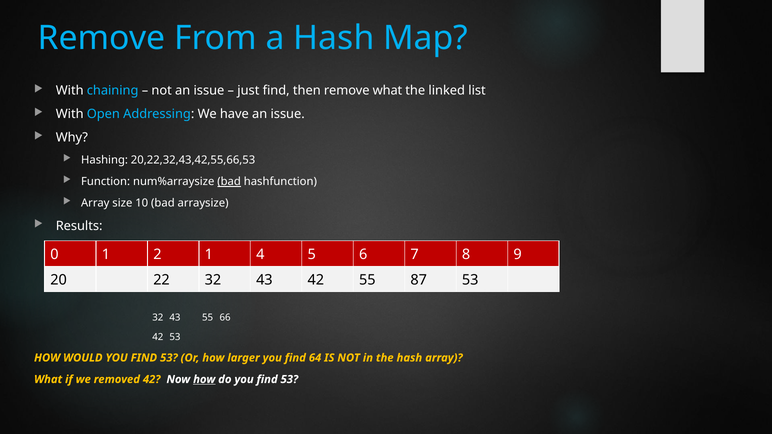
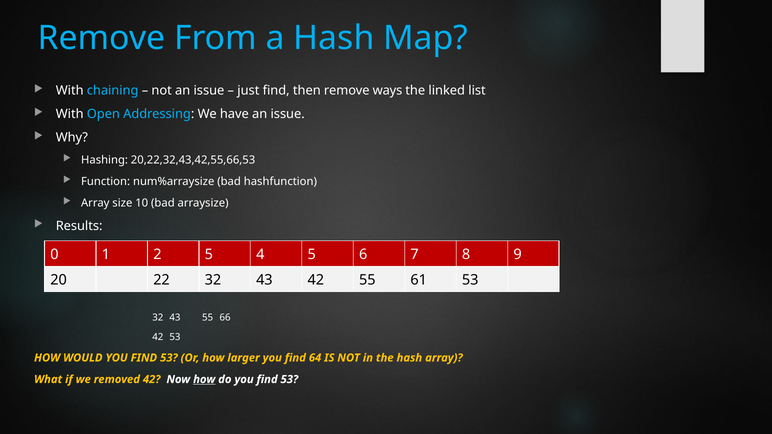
remove what: what -> ways
bad at (229, 182) underline: present -> none
2 1: 1 -> 5
87: 87 -> 61
